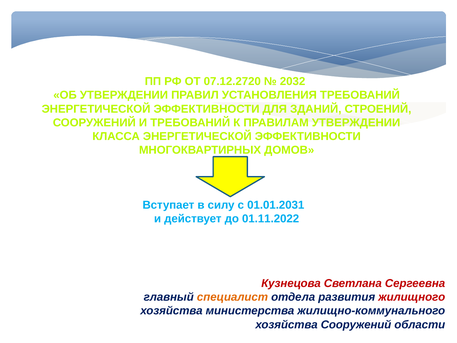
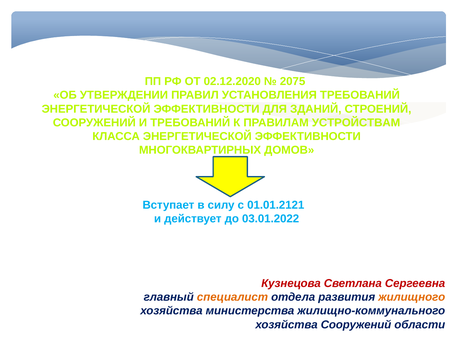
07.12.2720: 07.12.2720 -> 02.12.2020
2032: 2032 -> 2075
ПРАВИЛАМ УТВЕРЖДЕНИИ: УТВЕРЖДЕНИИ -> УСТРОЙСТВАМ
01.01.2031: 01.01.2031 -> 01.01.2121
01.11.2022: 01.11.2022 -> 03.01.2022
жилищного colour: red -> orange
